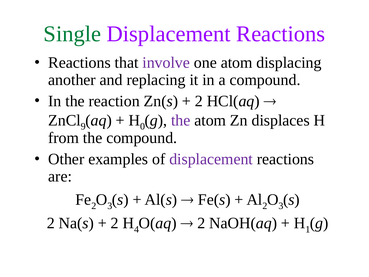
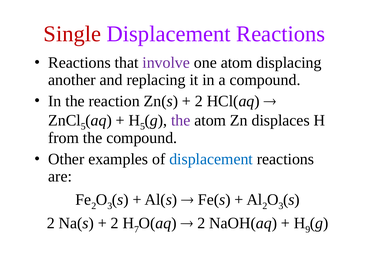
Single colour: green -> red
9 at (83, 126): 9 -> 5
H 0: 0 -> 5
displacement at (211, 159) colour: purple -> blue
4: 4 -> 7
1: 1 -> 9
